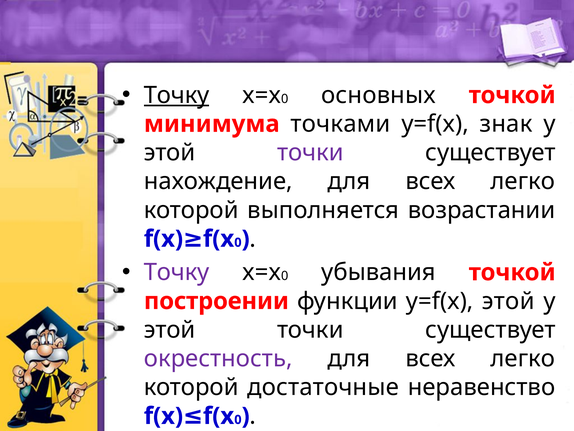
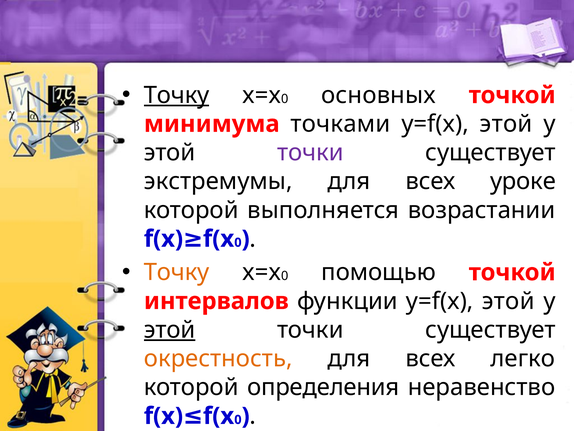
знак at (506, 124): знак -> этой
нахождение: нахождение -> экстремумы
легко at (523, 181): легко -> уроке
Точку at (177, 272) colour: purple -> orange
убывания: убывания -> помощью
построении: построении -> интервалов
этой at (170, 330) underline: none -> present
окрестность colour: purple -> orange
достаточные: достаточные -> определения
